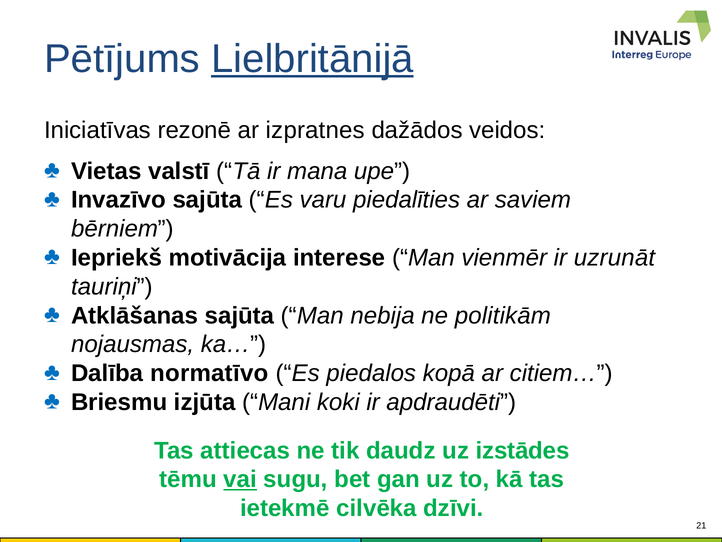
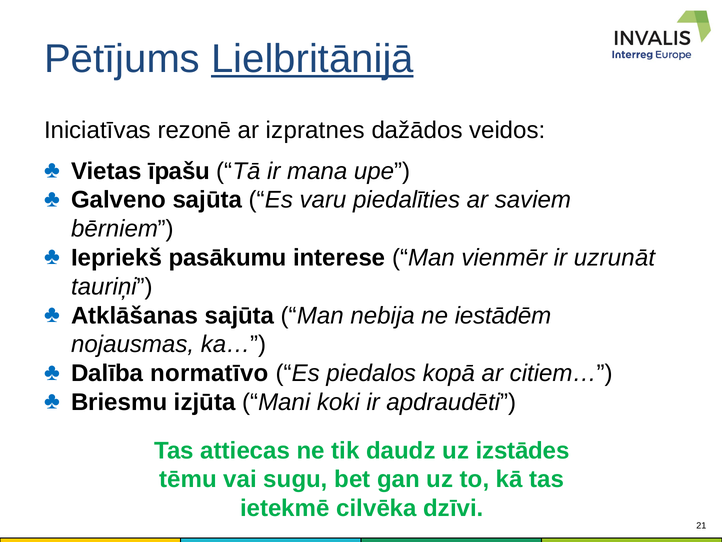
valstī: valstī -> īpašu
Invazīvo: Invazīvo -> Galveno
motivācija: motivācija -> pasākumu
politikām: politikām -> iestādēm
vai underline: present -> none
